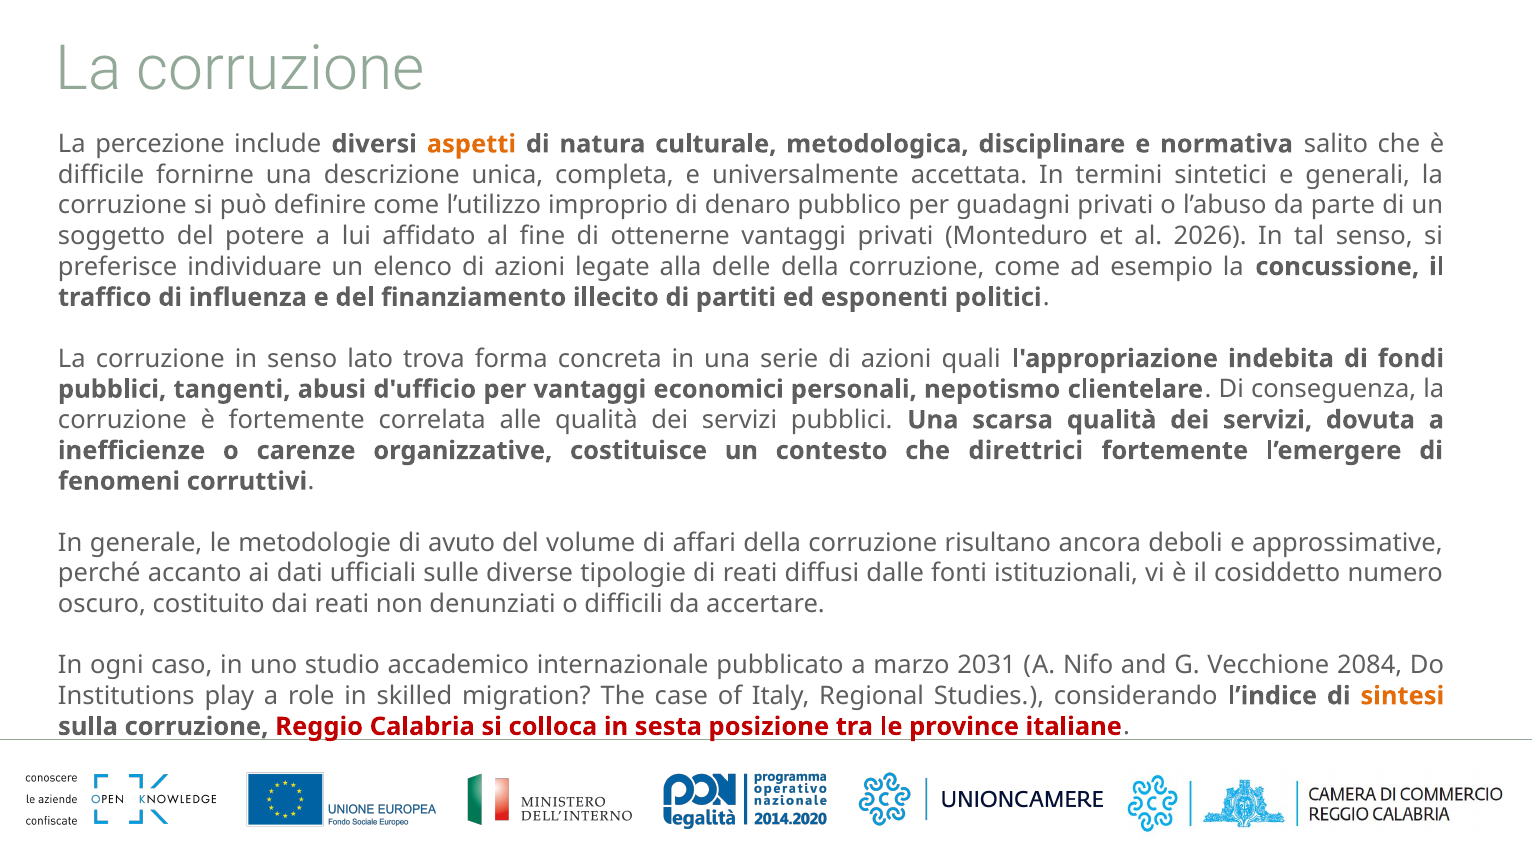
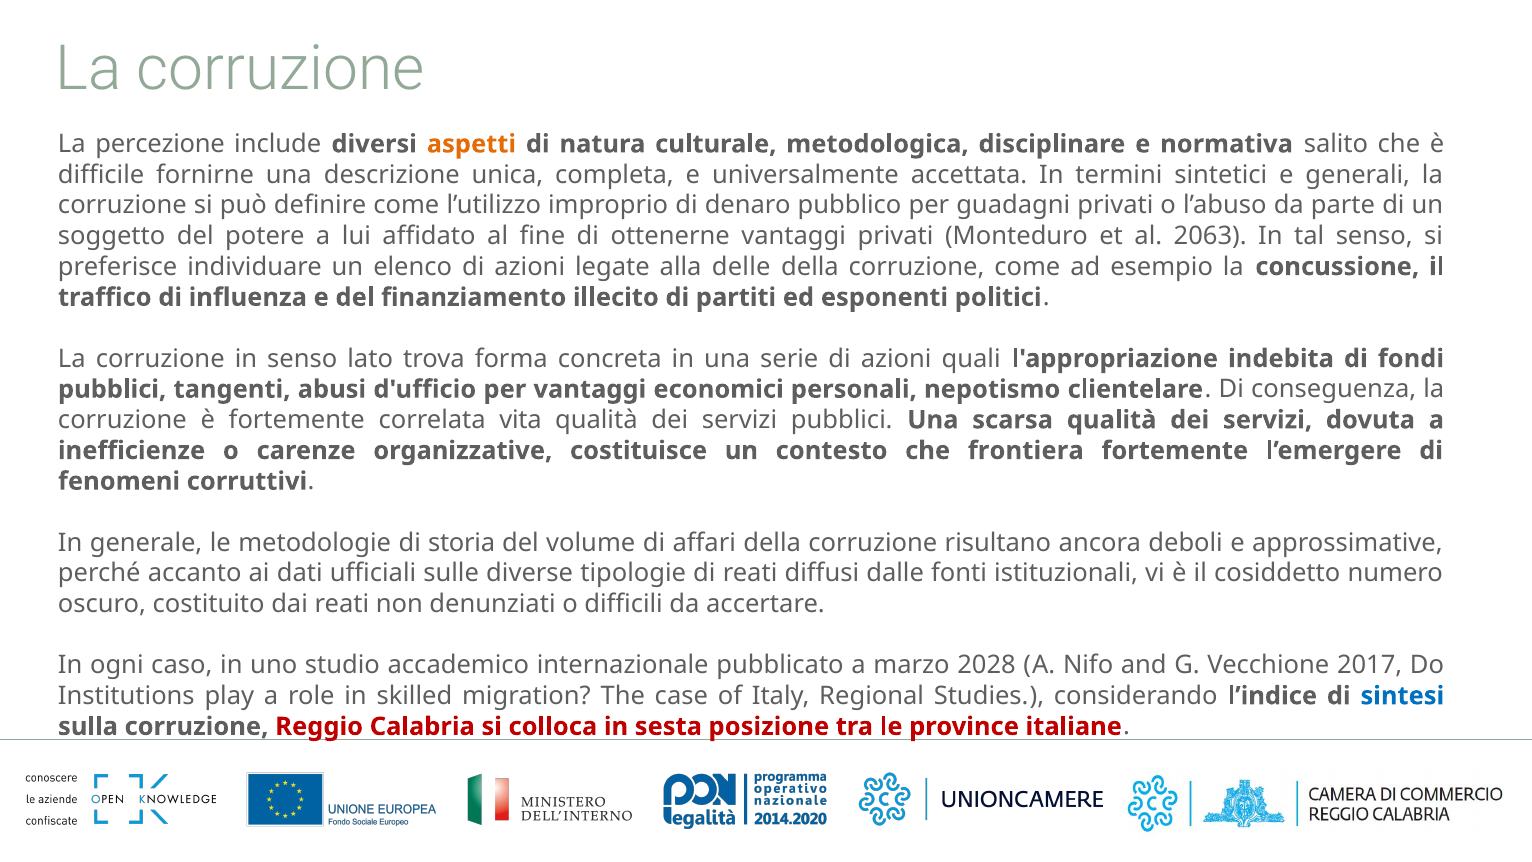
2026: 2026 -> 2063
alle: alle -> vita
direttrici: direttrici -> frontiera
avuto: avuto -> storia
2031: 2031 -> 2028
2084: 2084 -> 2017
sintesi colour: orange -> blue
